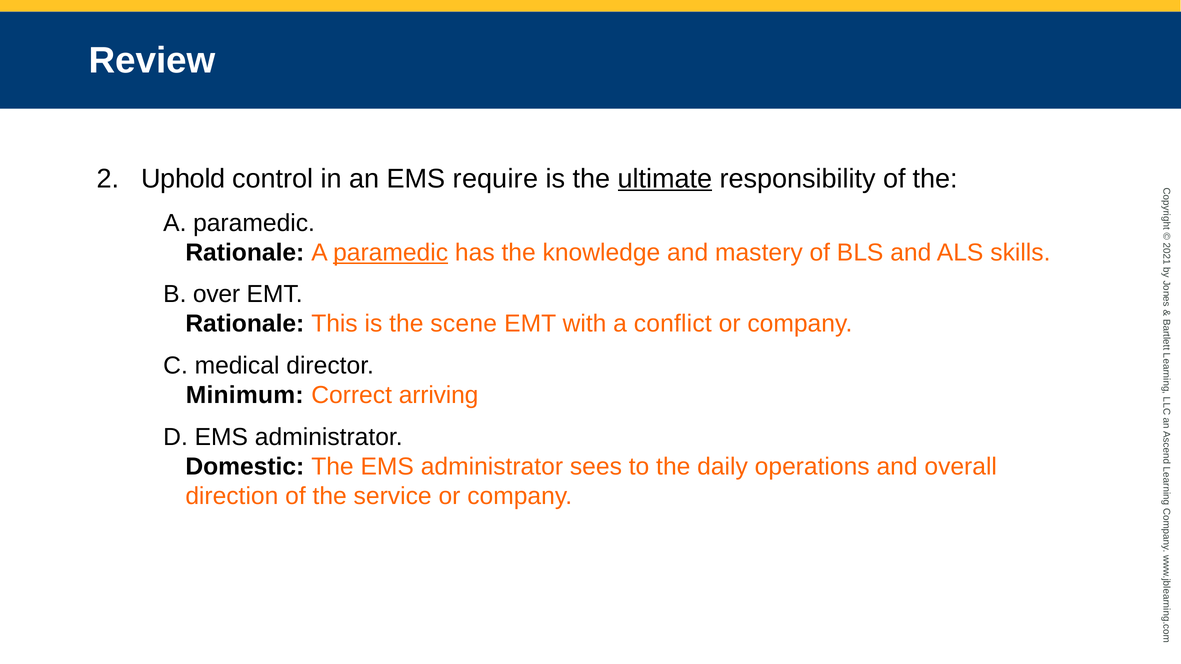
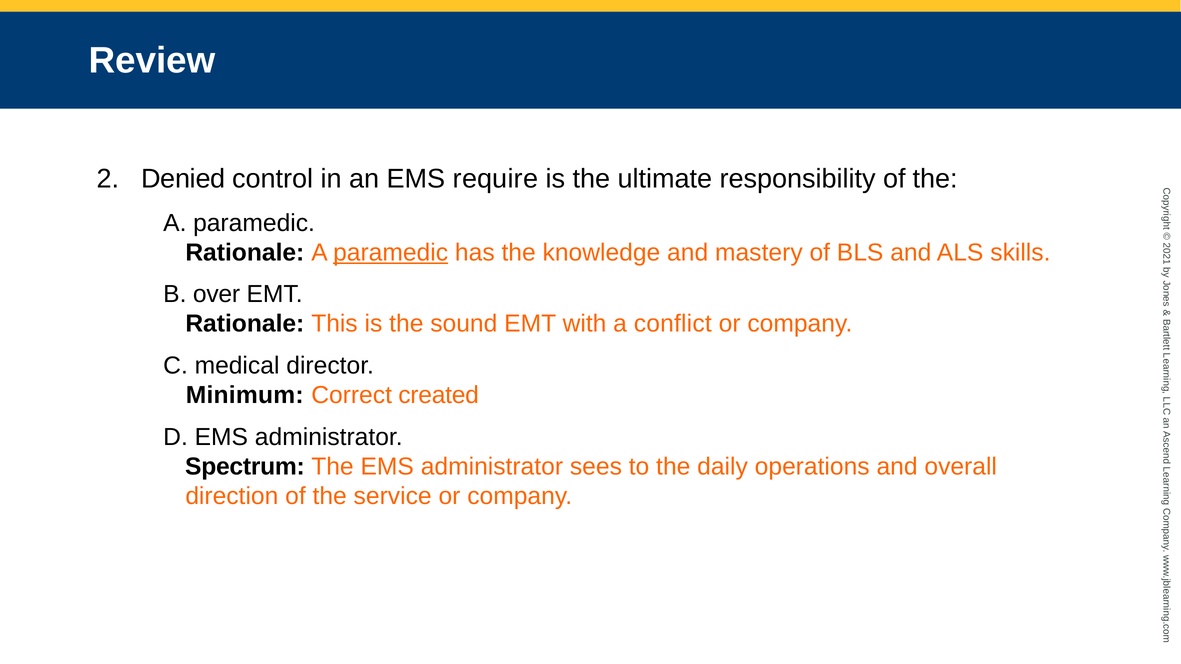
Uphold: Uphold -> Denied
ultimate underline: present -> none
scene: scene -> sound
arriving: arriving -> created
Domestic: Domestic -> Spectrum
